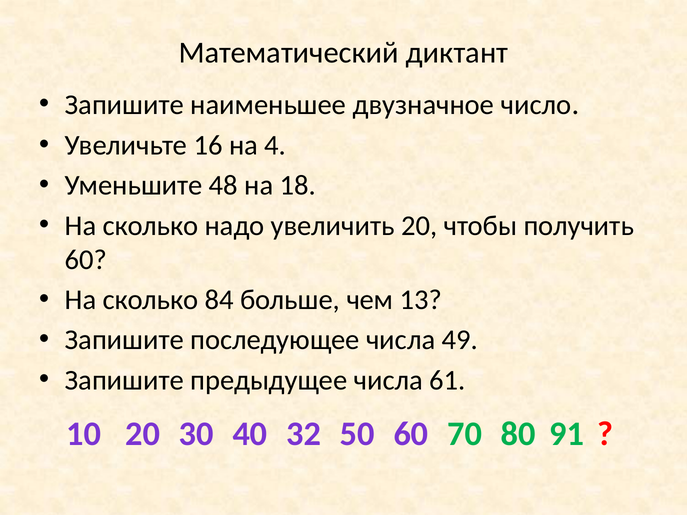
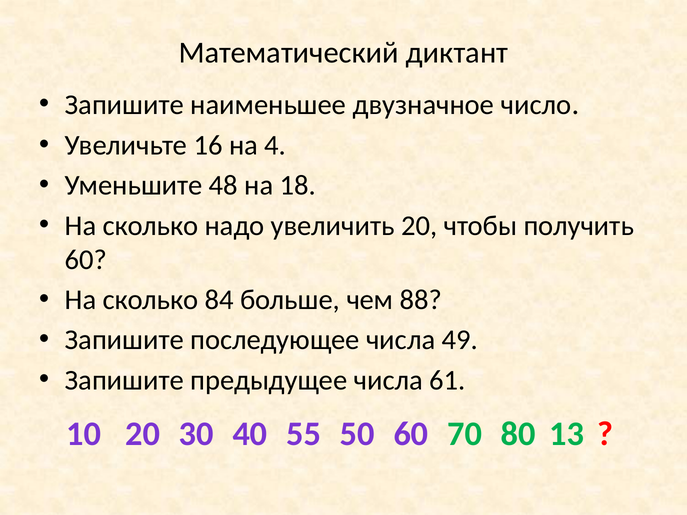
13: 13 -> 88
32: 32 -> 55
91: 91 -> 13
